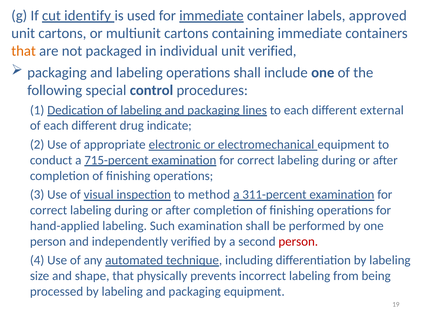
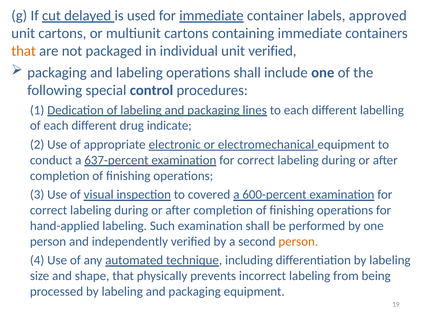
identify: identify -> delayed
external: external -> labelling
715-percent: 715-percent -> 637-percent
method: method -> covered
311-percent: 311-percent -> 600-percent
person at (298, 241) colour: red -> orange
